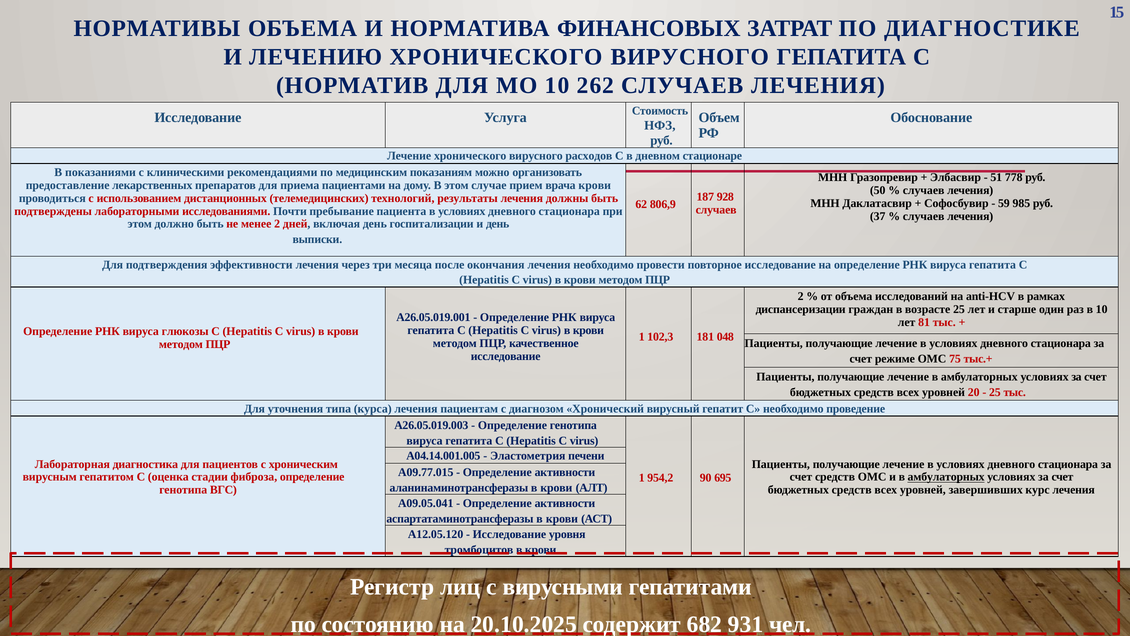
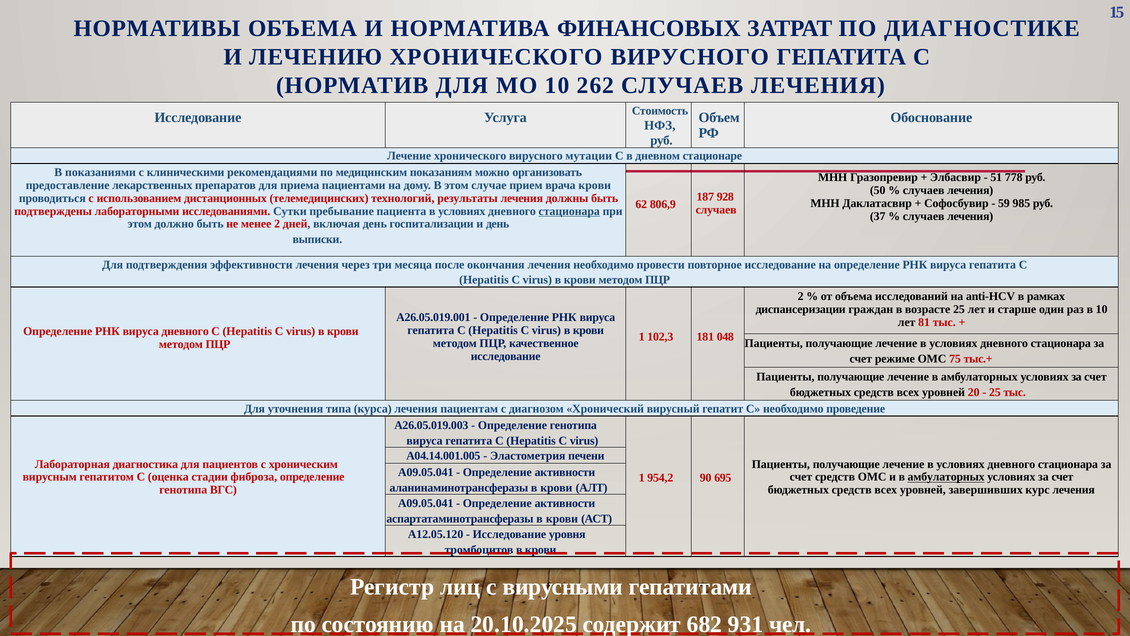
расходов: расходов -> мутации
Почти: Почти -> Сутки
стационара at (569, 211) underline: none -> present
вируса глюкозы: глюкозы -> дневного
A09.77.015 at (426, 472): A09.77.015 -> A09.05.041
